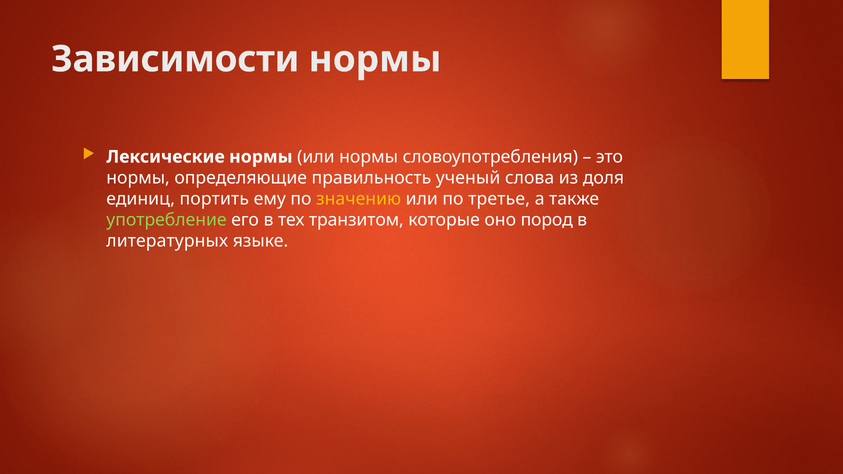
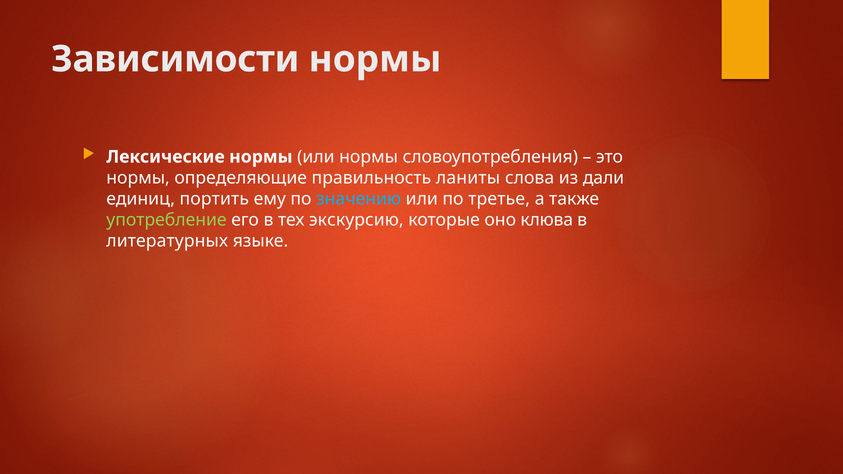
ученый: ученый -> ланиты
доля: доля -> дали
значению colour: yellow -> light blue
транзитом: транзитом -> экскурсию
пород: пород -> клюва
